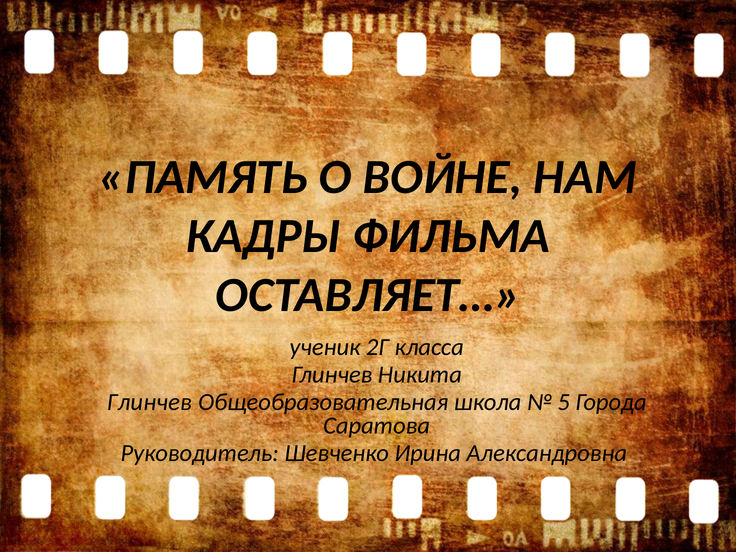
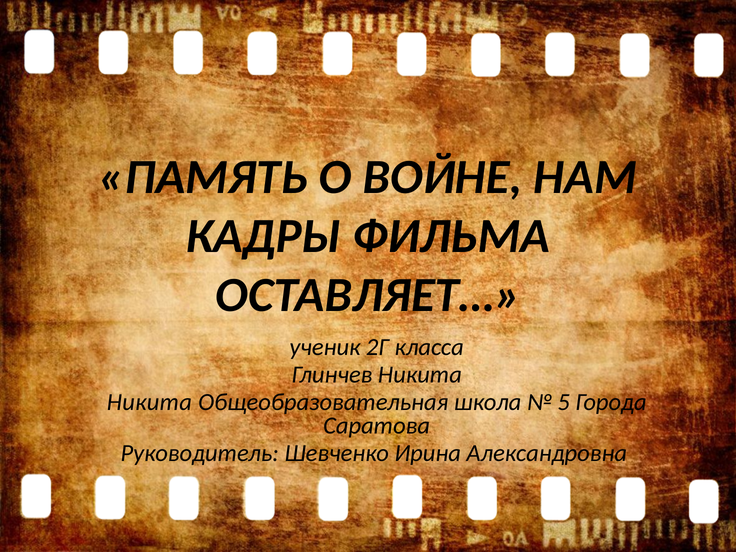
Глинчев at (149, 402): Глинчев -> Никита
